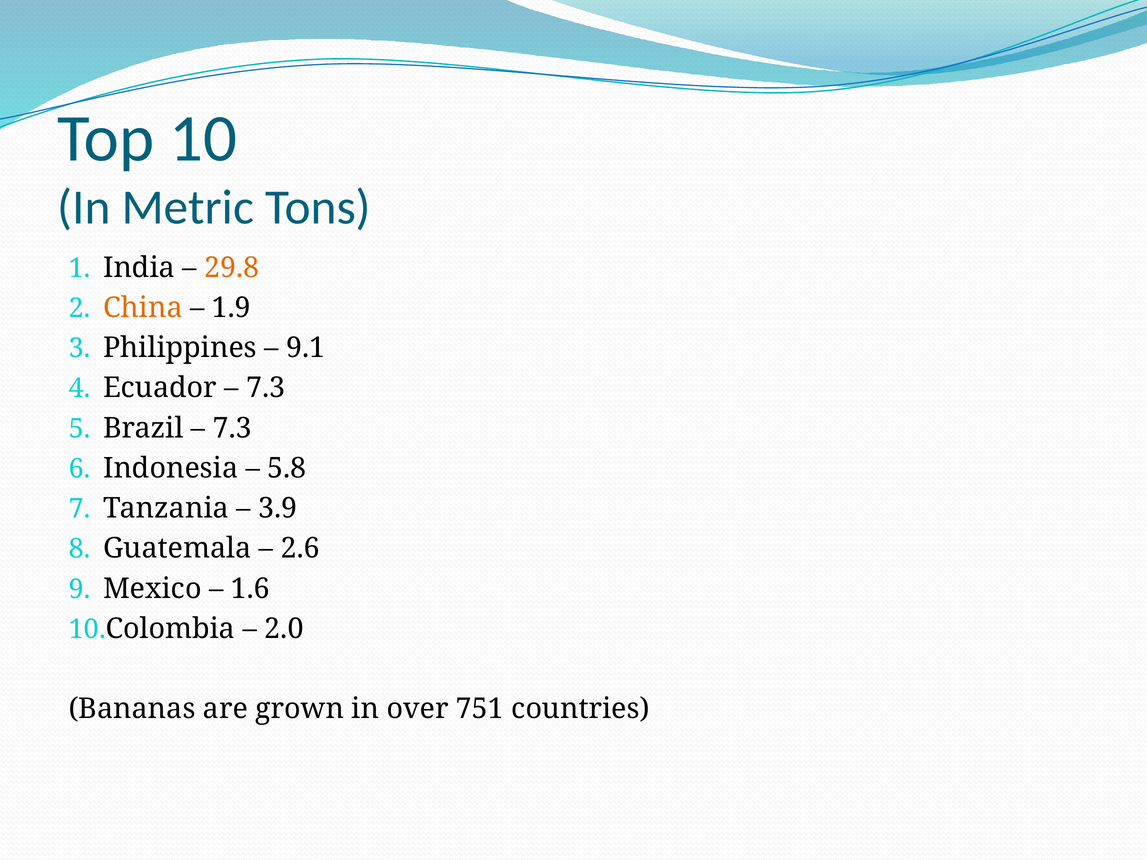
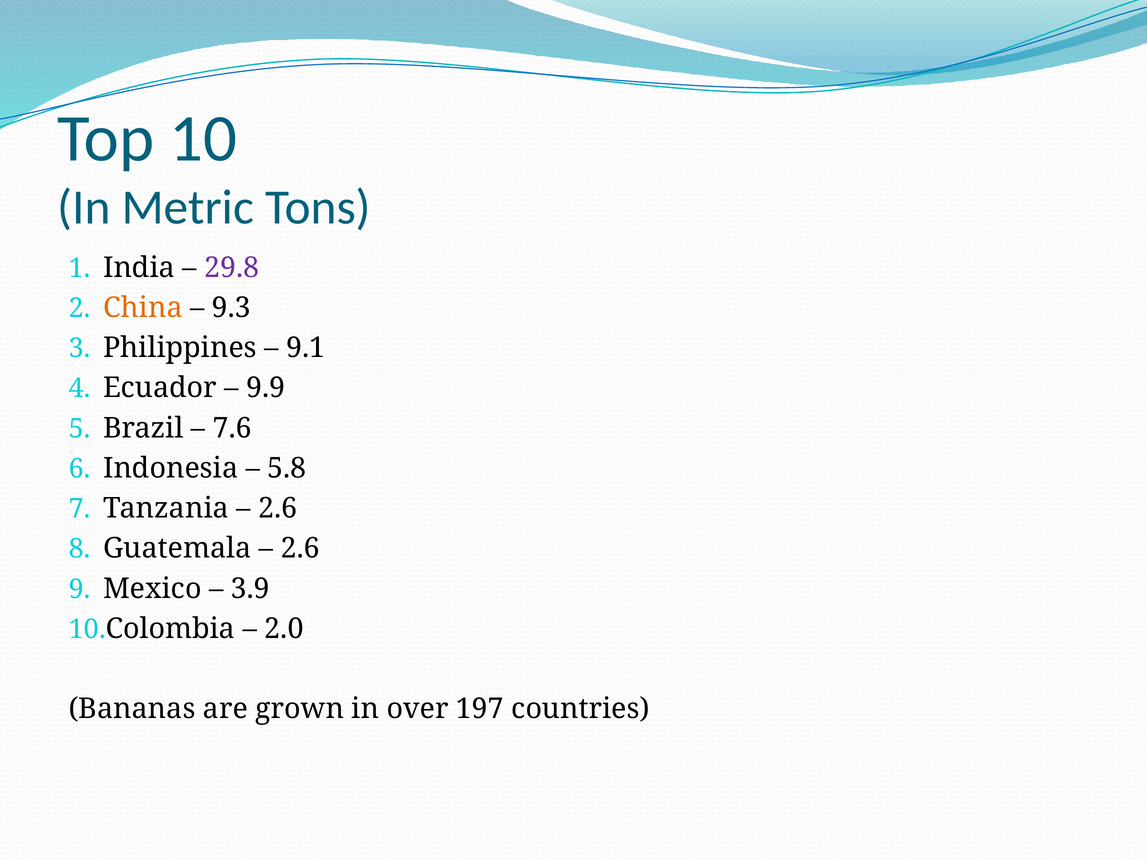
29.8 colour: orange -> purple
1.9: 1.9 -> 9.3
7.3 at (266, 388): 7.3 -> 9.9
7.3 at (232, 428): 7.3 -> 7.6
3.9 at (278, 508): 3.9 -> 2.6
1.6: 1.6 -> 3.9
751: 751 -> 197
